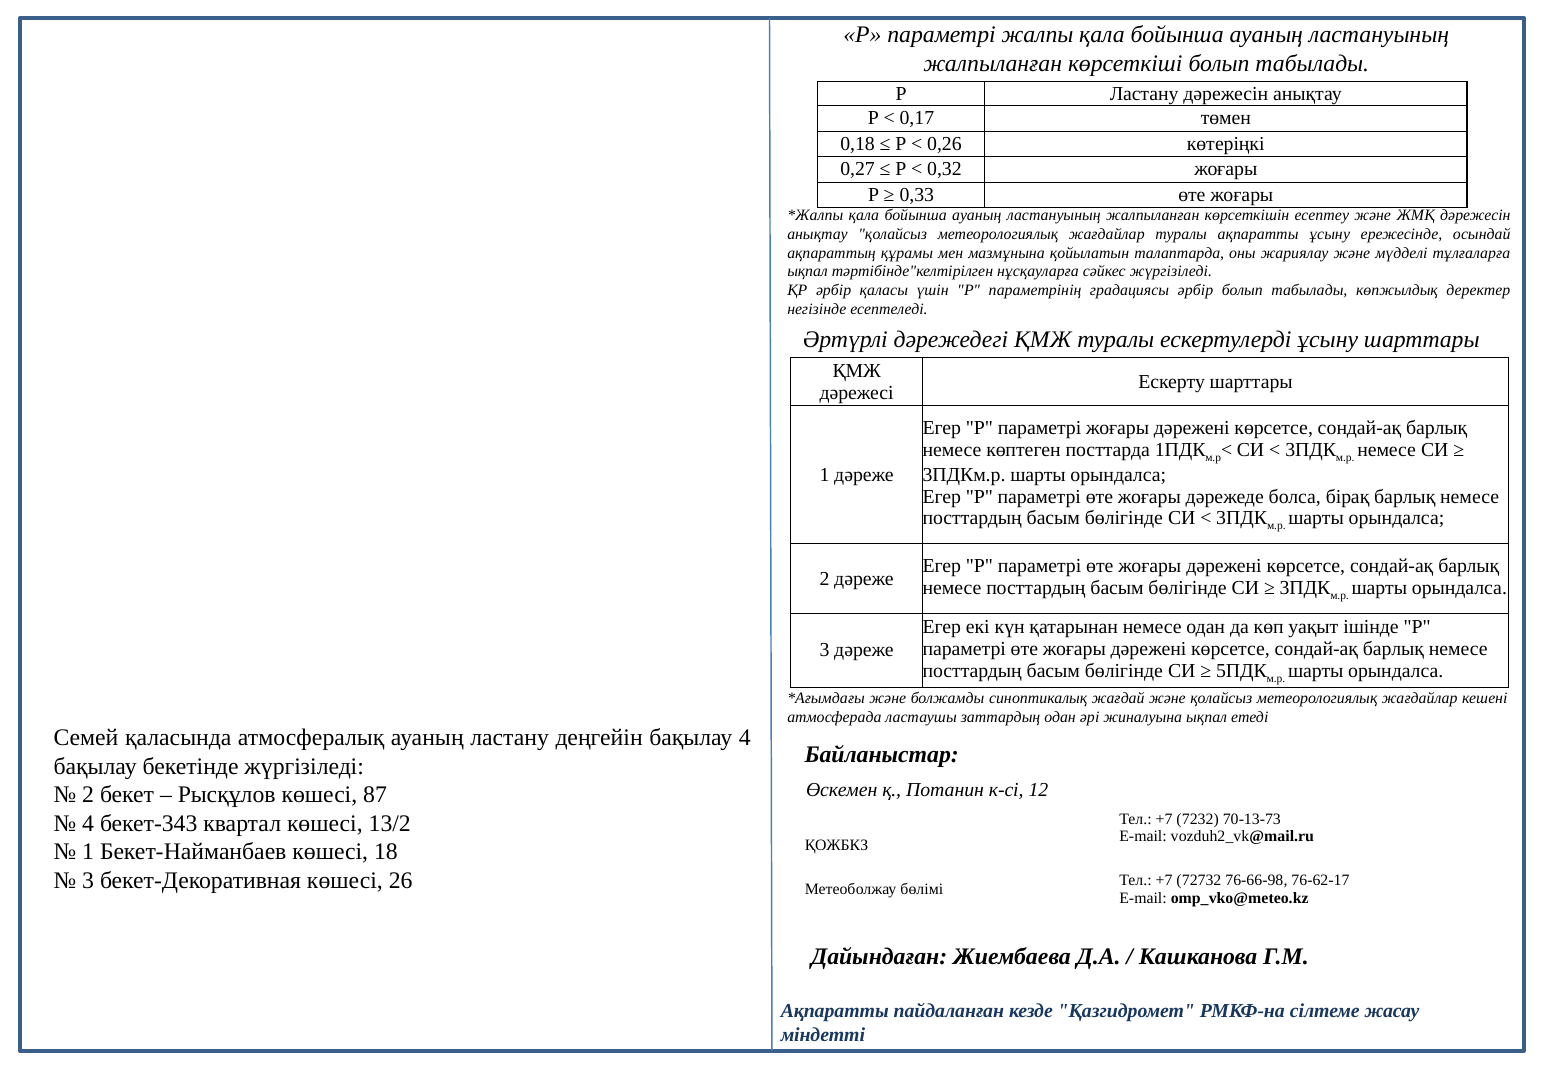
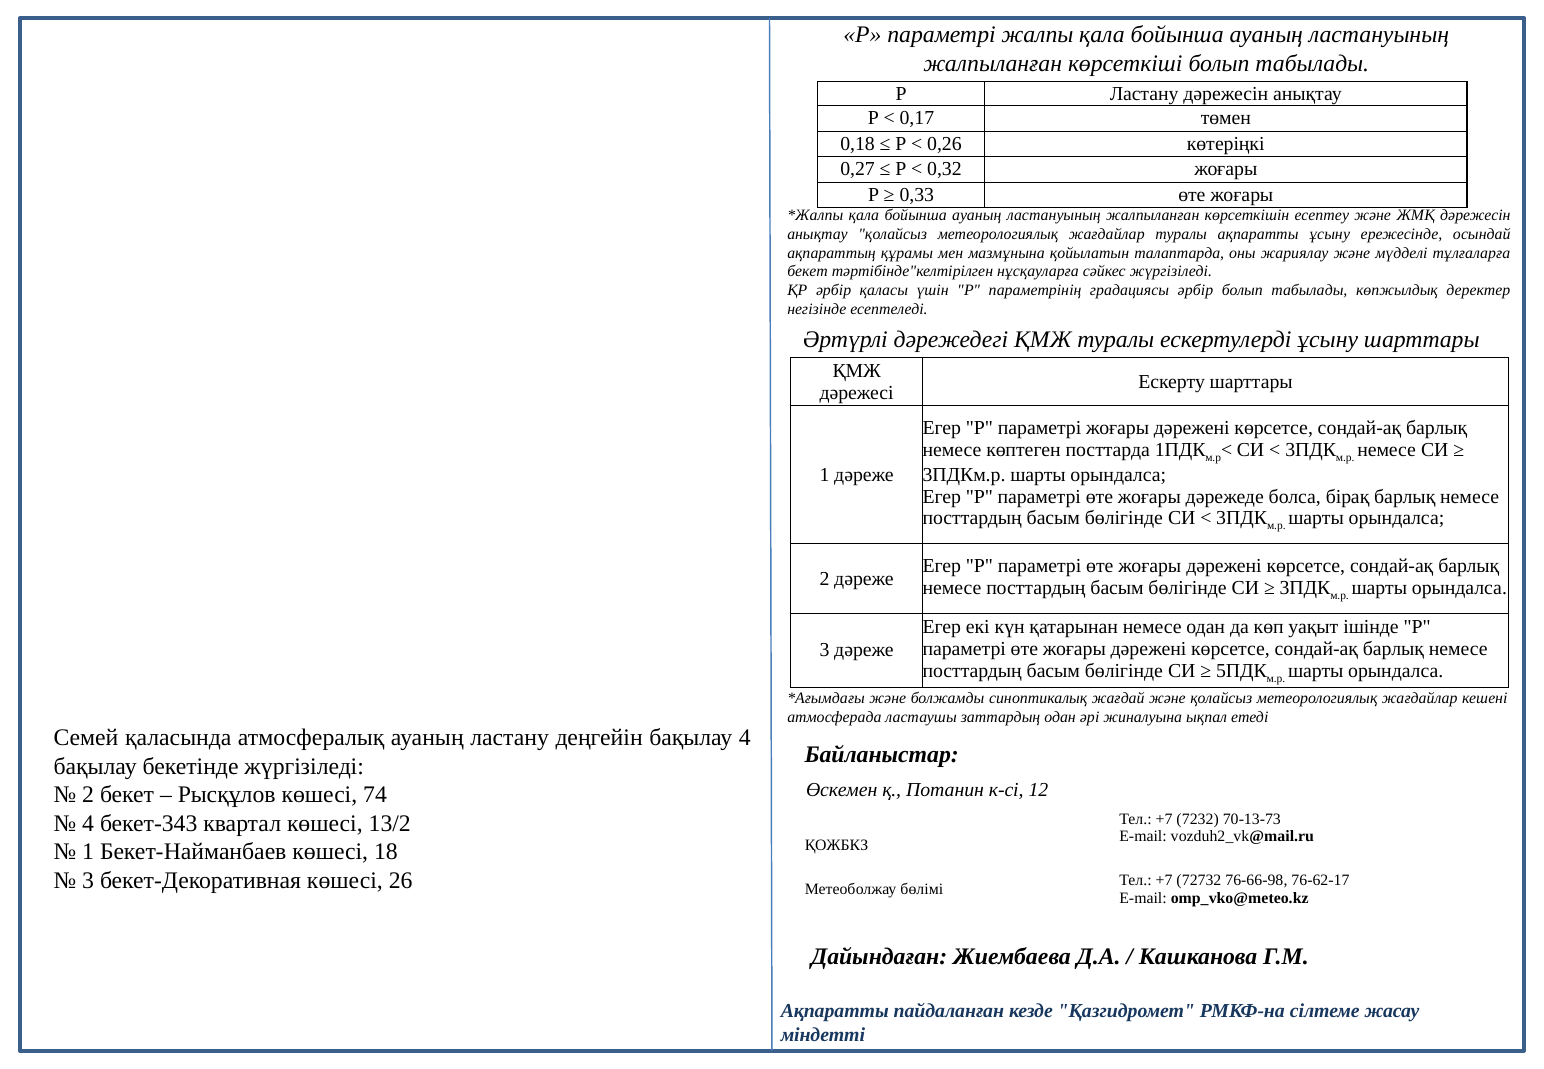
ықпал at (808, 272): ықпал -> бекет
87: 87 -> 74
